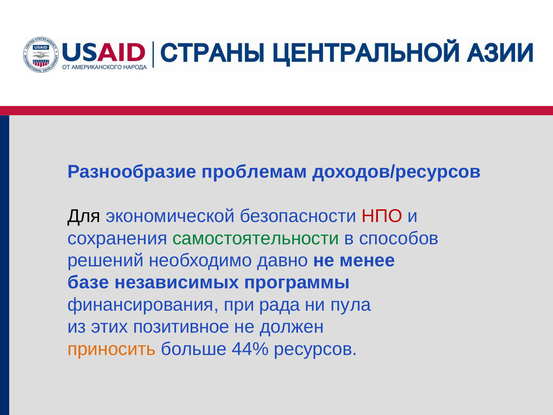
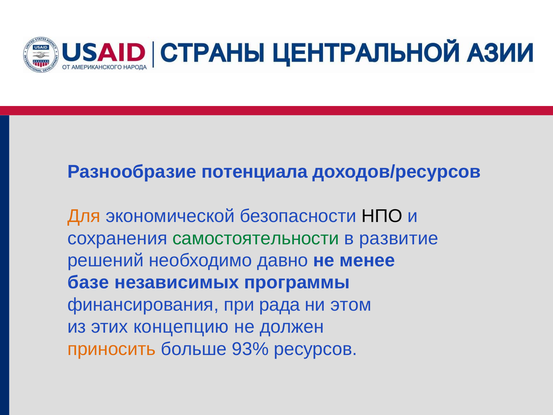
проблемам: проблемам -> потенциала
Для colour: black -> orange
НПО colour: red -> black
способов: способов -> развитие
пула: пула -> этом
позитивное: позитивное -> концепцию
44%: 44% -> 93%
